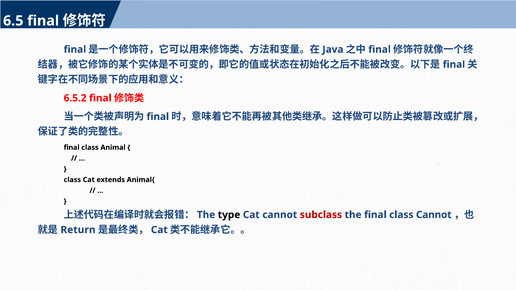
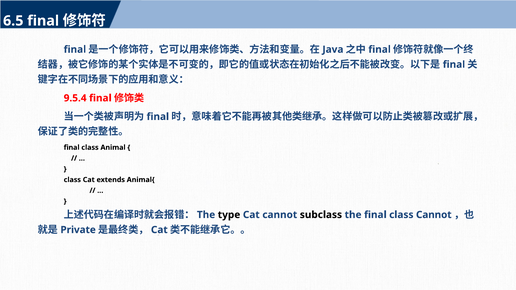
6.5.2: 6.5.2 -> 9.5.4
subclass colour: red -> black
Return: Return -> Private
